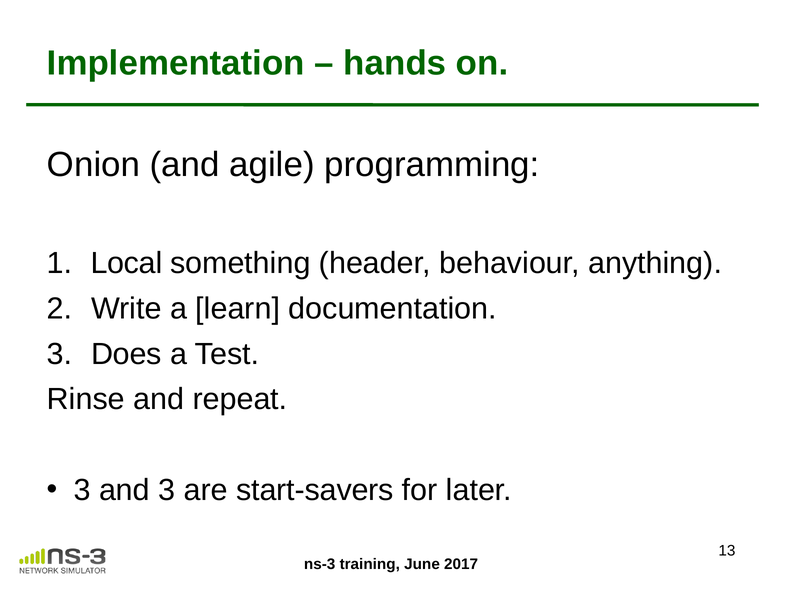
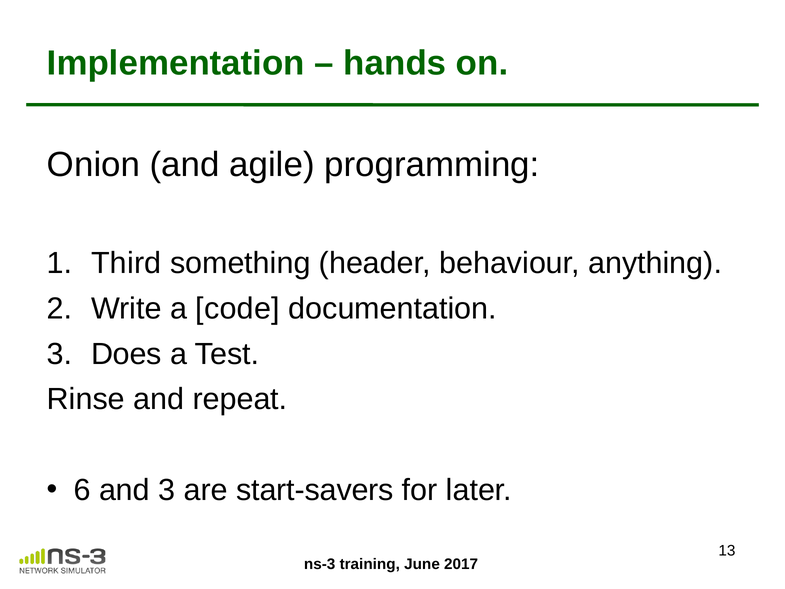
Local: Local -> Third
learn: learn -> code
3 at (82, 490): 3 -> 6
